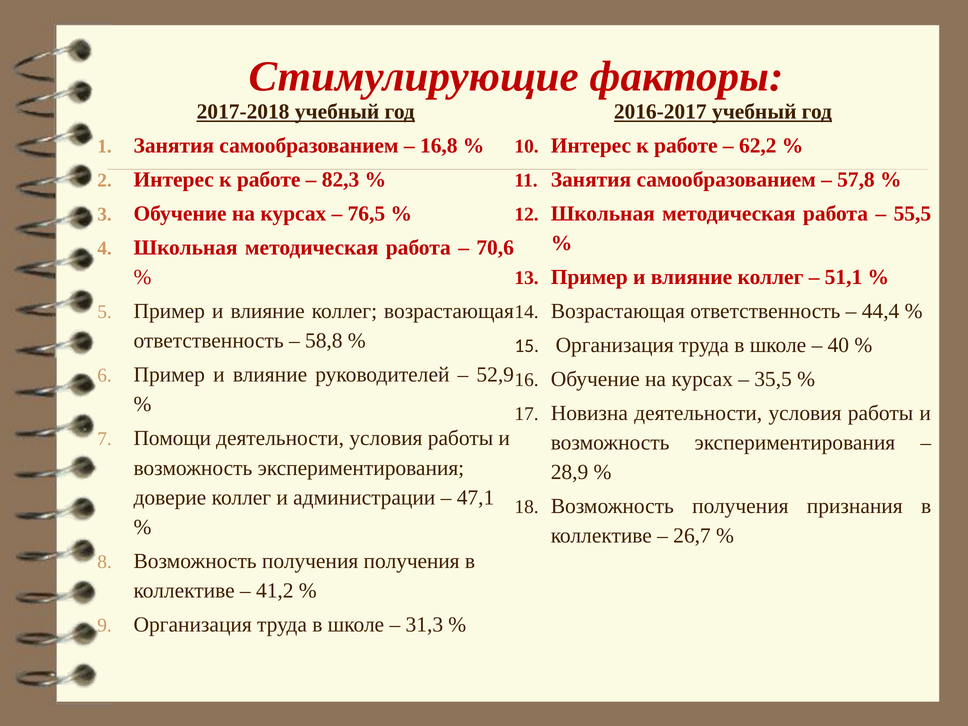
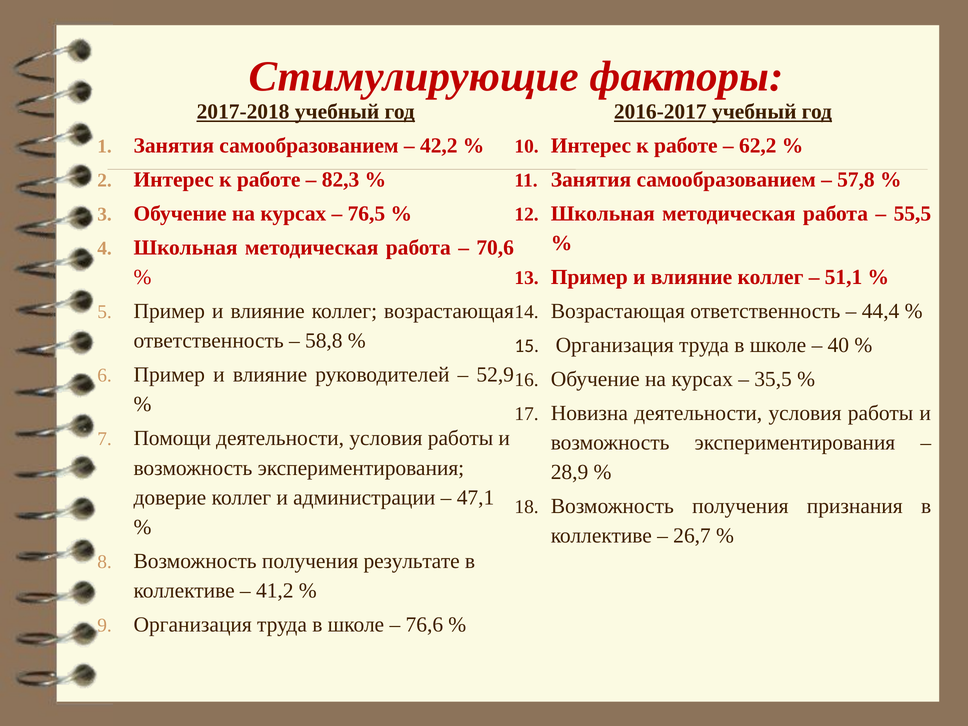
16,8: 16,8 -> 42,2
получения получения: получения -> результате
31,3: 31,3 -> 76,6
